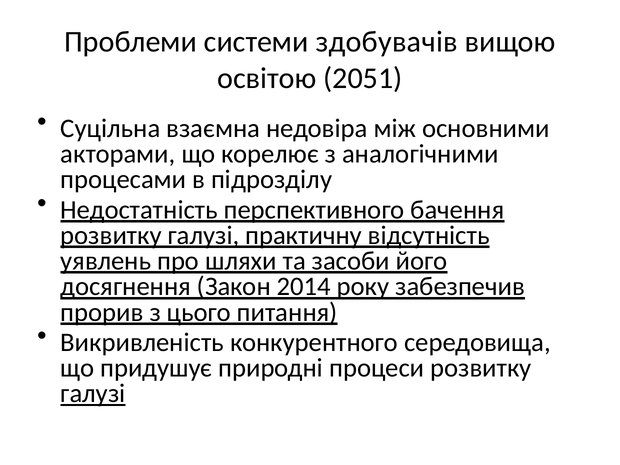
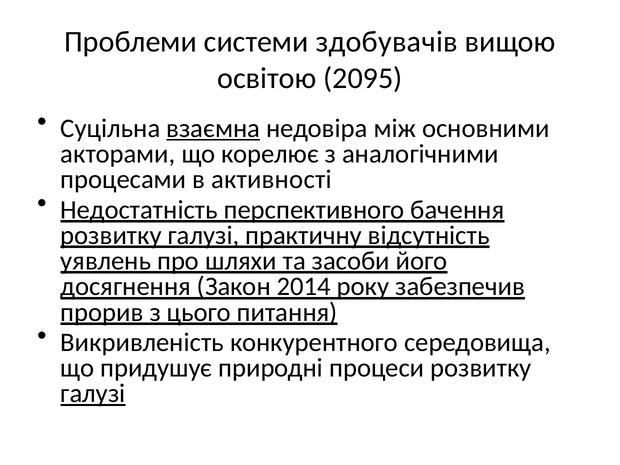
2051: 2051 -> 2095
взаємна underline: none -> present
підрозділу: підрозділу -> активності
